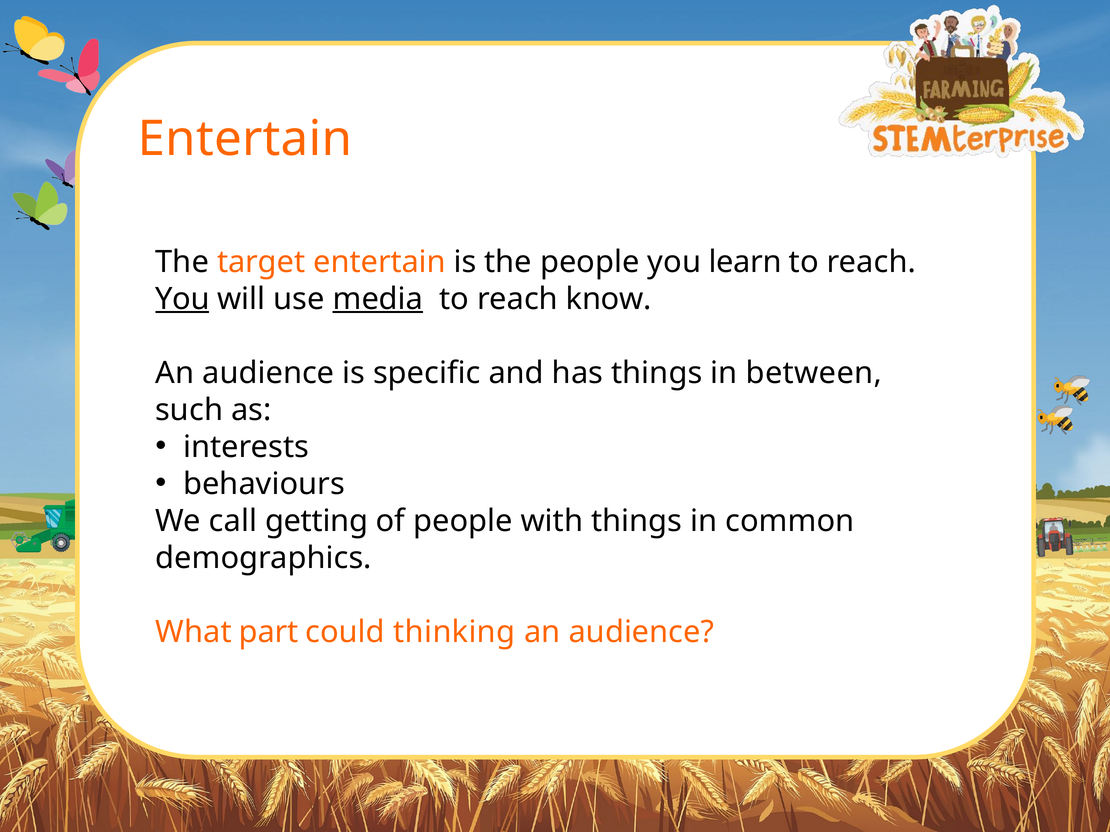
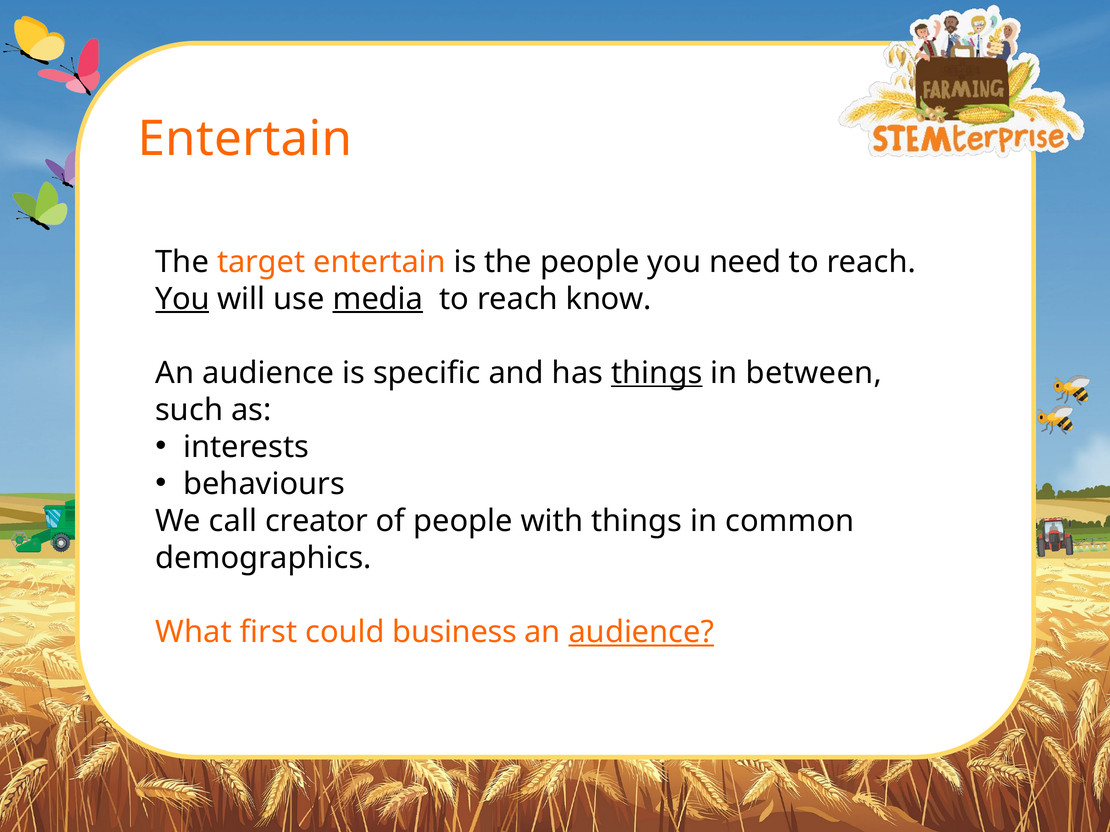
learn: learn -> need
things at (657, 373) underline: none -> present
getting: getting -> creator
part: part -> first
thinking: thinking -> business
audience at (641, 633) underline: none -> present
